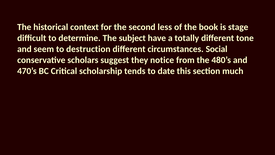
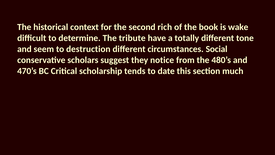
less: less -> rich
stage: stage -> wake
subject: subject -> tribute
